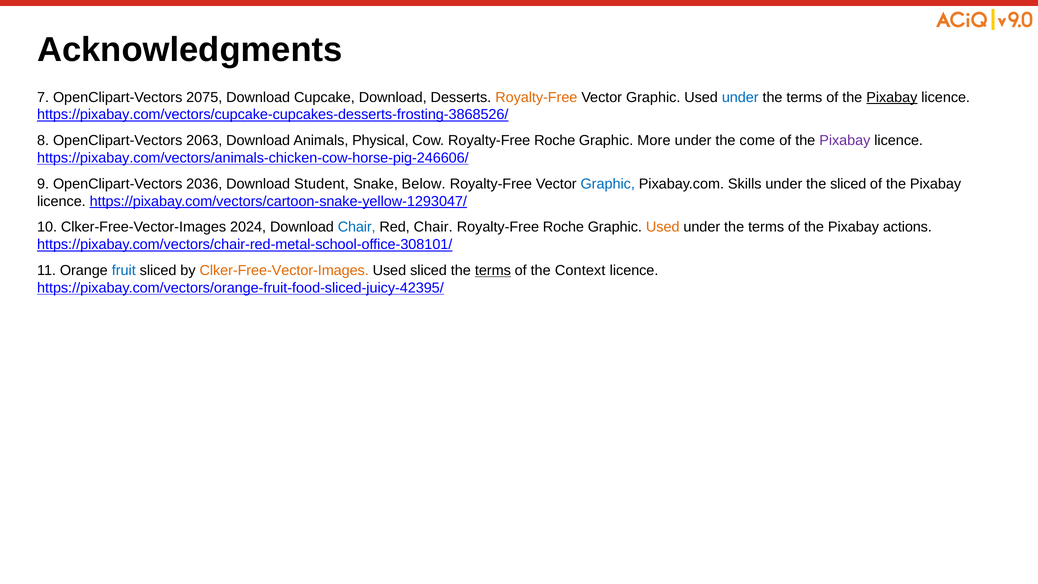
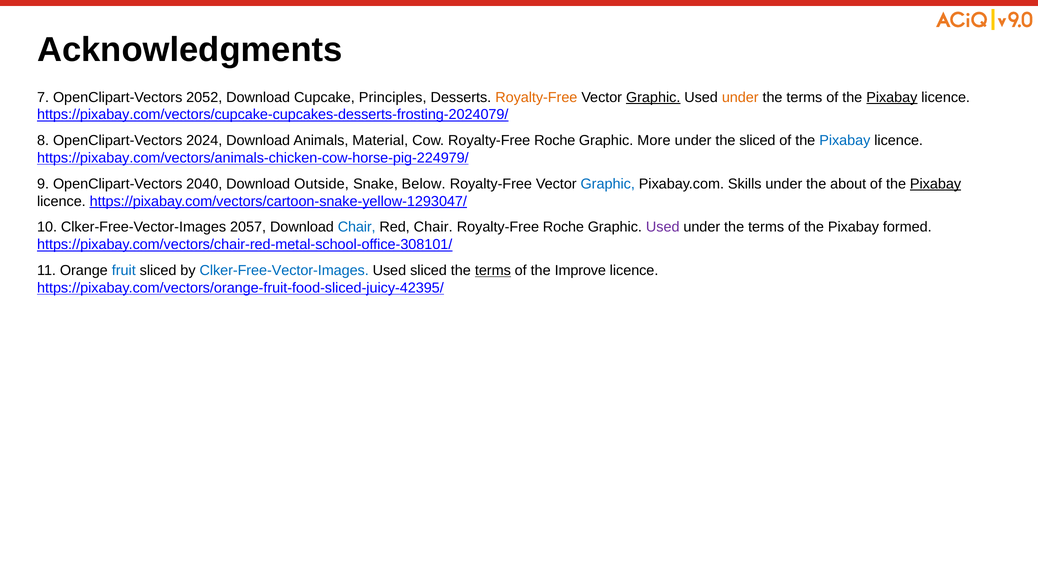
2075: 2075 -> 2052
Cupcake Download: Download -> Principles
Graphic at (653, 97) underline: none -> present
under at (740, 97) colour: blue -> orange
https://pixabay.com/vectors/cupcake-cupcakes-desserts-frosting-3868526/: https://pixabay.com/vectors/cupcake-cupcakes-desserts-frosting-3868526/ -> https://pixabay.com/vectors/cupcake-cupcakes-desserts-frosting-2024079/
2063: 2063 -> 2024
Physical: Physical -> Material
the come: come -> sliced
Pixabay at (845, 141) colour: purple -> blue
https://pixabay.com/vectors/animals-chicken-cow-horse-pig-246606/: https://pixabay.com/vectors/animals-chicken-cow-horse-pig-246606/ -> https://pixabay.com/vectors/animals-chicken-cow-horse-pig-224979/
2036: 2036 -> 2040
Student: Student -> Outside
the sliced: sliced -> about
Pixabay at (936, 184) underline: none -> present
2024: 2024 -> 2057
Used at (663, 227) colour: orange -> purple
actions: actions -> formed
Clker-Free-Vector-Images at (284, 271) colour: orange -> blue
Context: Context -> Improve
